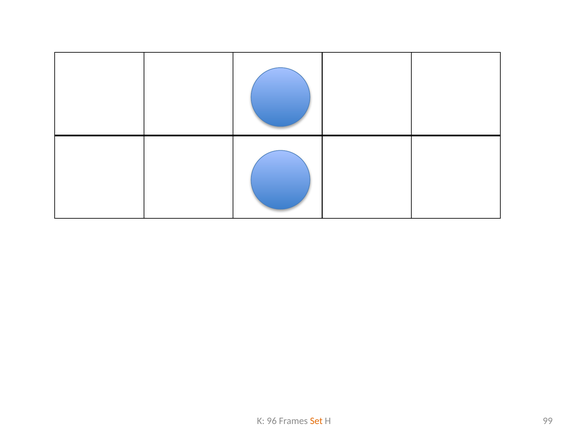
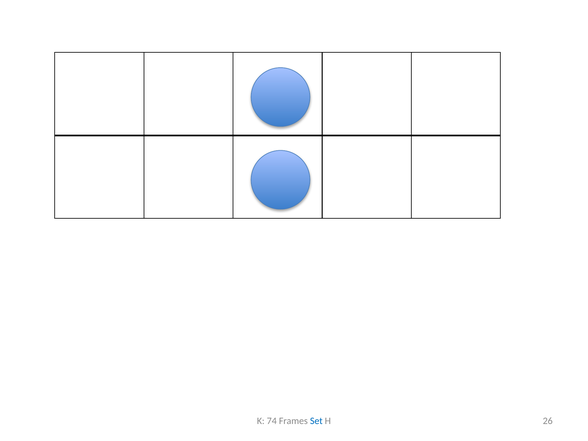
96: 96 -> 74
Set colour: orange -> blue
99: 99 -> 26
